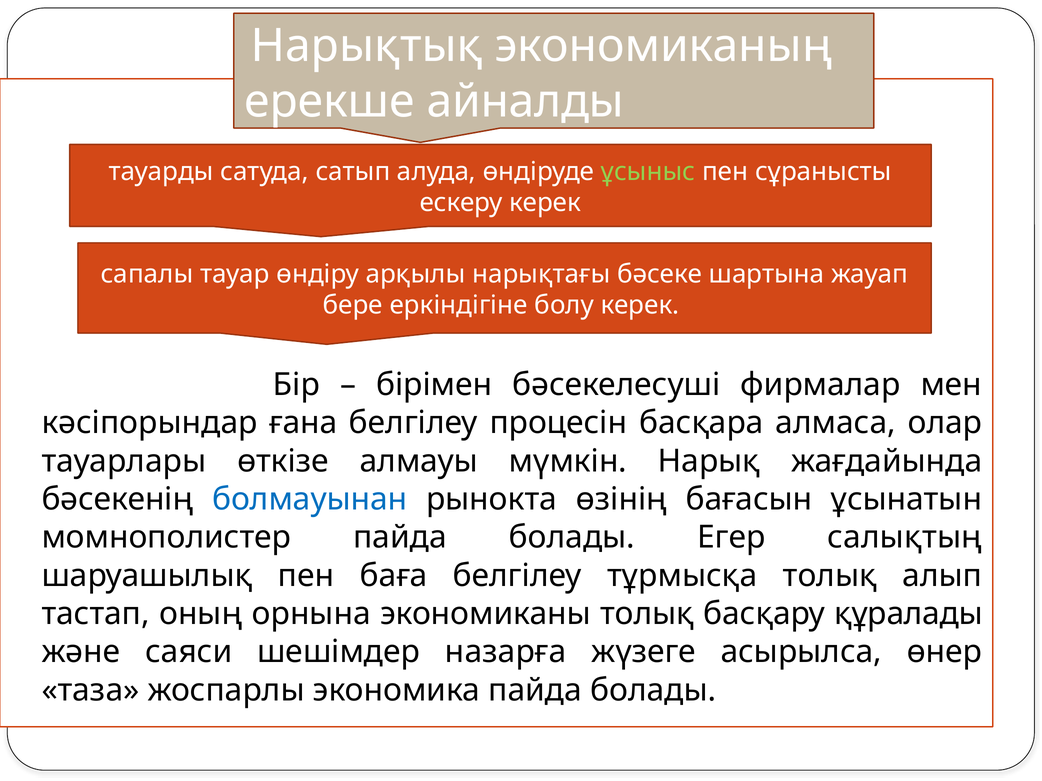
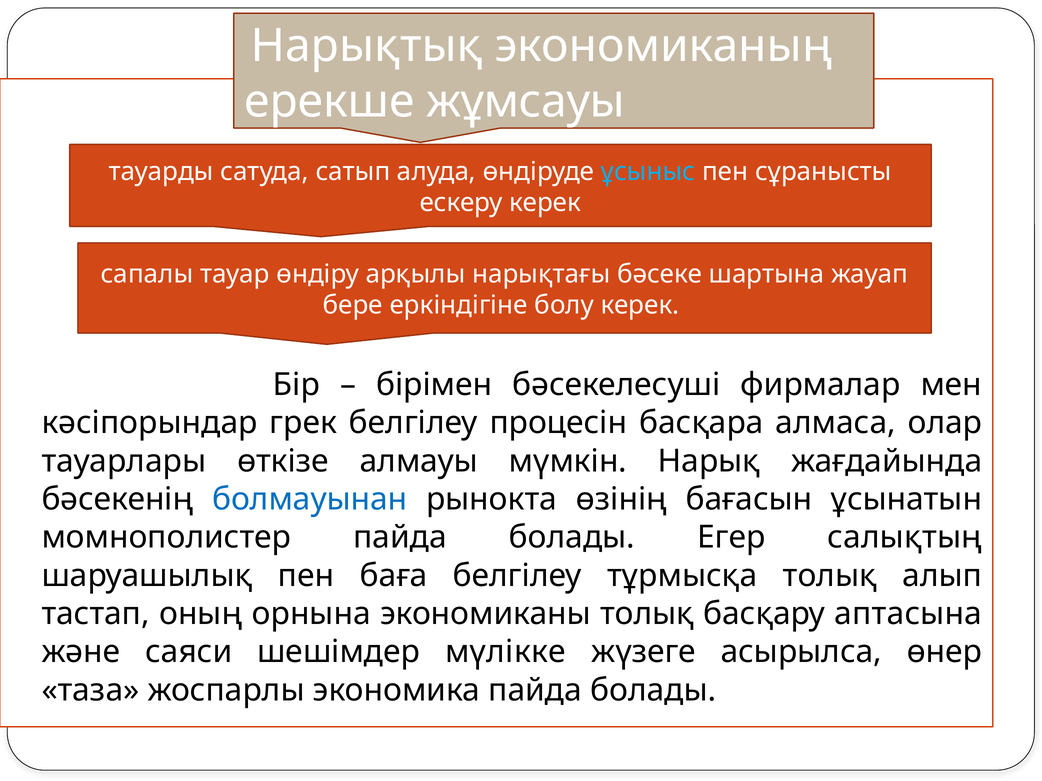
айналды: айналды -> жұмсауы
ұсыныс colour: light green -> light blue
ғана: ғана -> грек
құралады: құралады -> аптасына
назарға: назарға -> мүлікке
